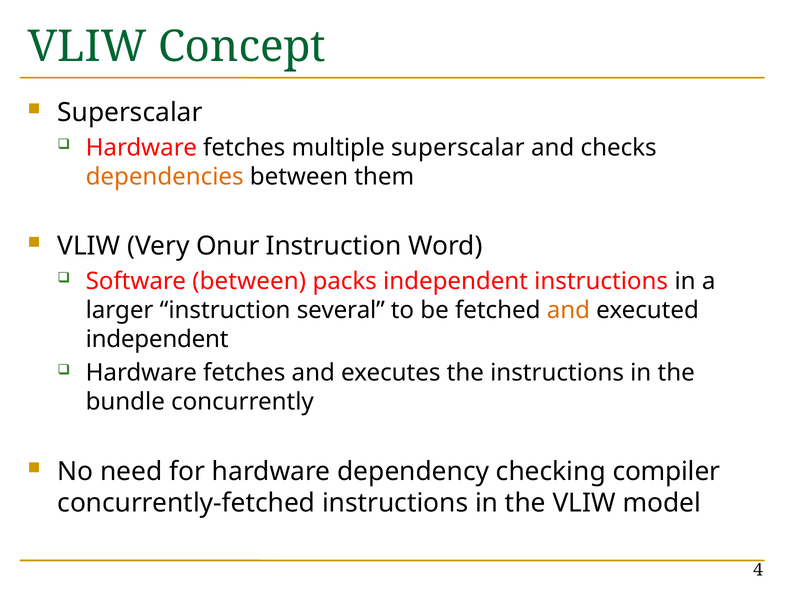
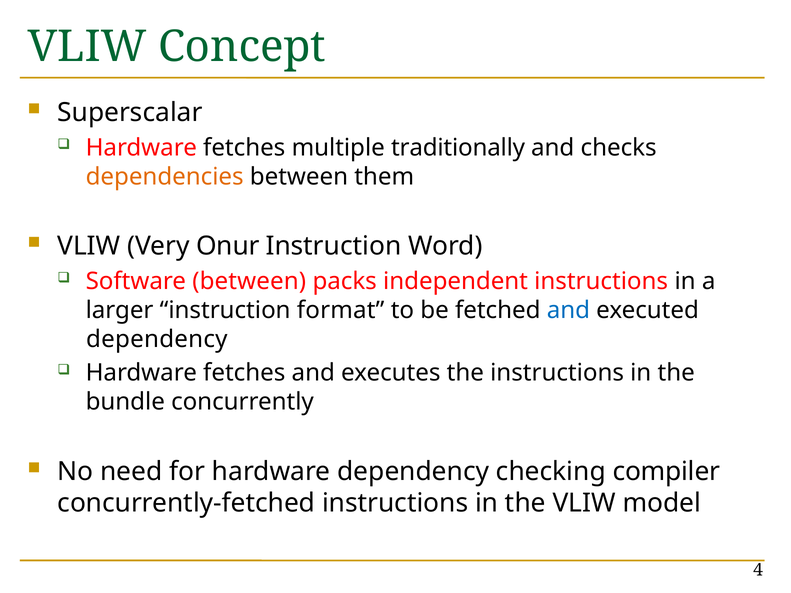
multiple superscalar: superscalar -> traditionally
several: several -> format
and at (568, 310) colour: orange -> blue
independent at (157, 339): independent -> dependency
